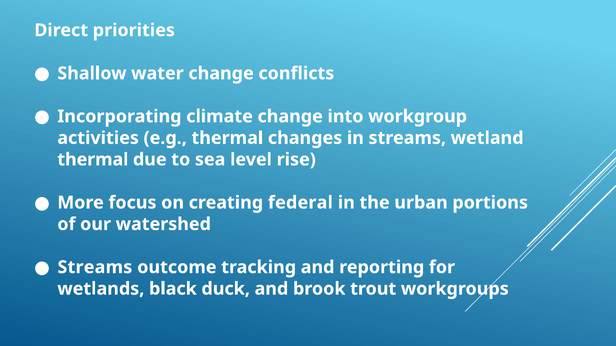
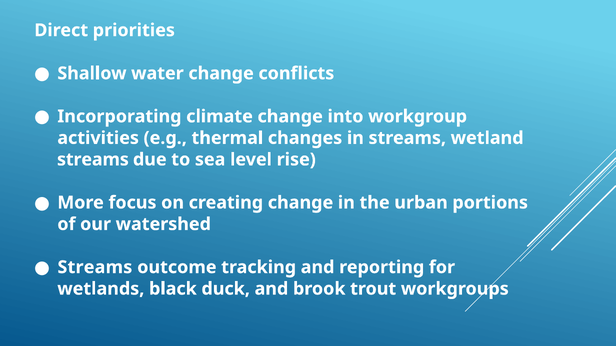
thermal at (93, 160): thermal -> streams
creating federal: federal -> change
